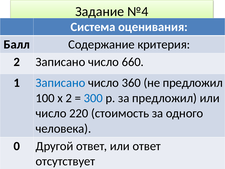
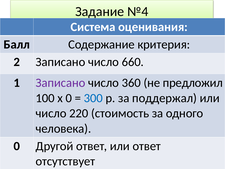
Записано at (60, 83) colour: blue -> purple
х 2: 2 -> 0
за предложил: предложил -> поддержал
